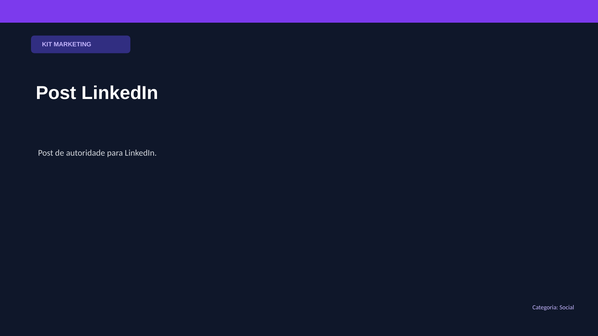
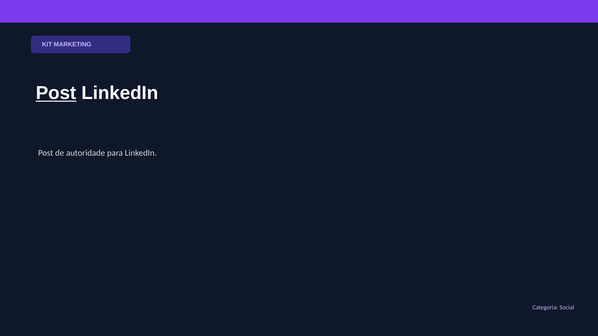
Post at (56, 93) underline: none -> present
